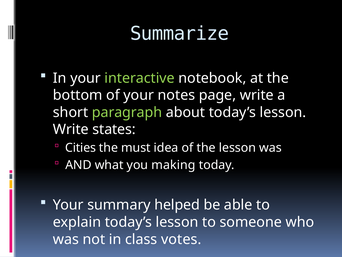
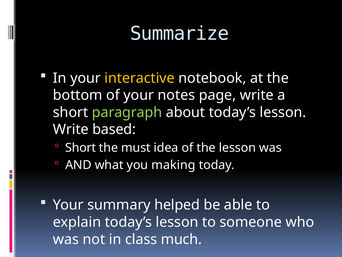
interactive colour: light green -> yellow
states: states -> based
Cities at (81, 148): Cities -> Short
votes: votes -> much
